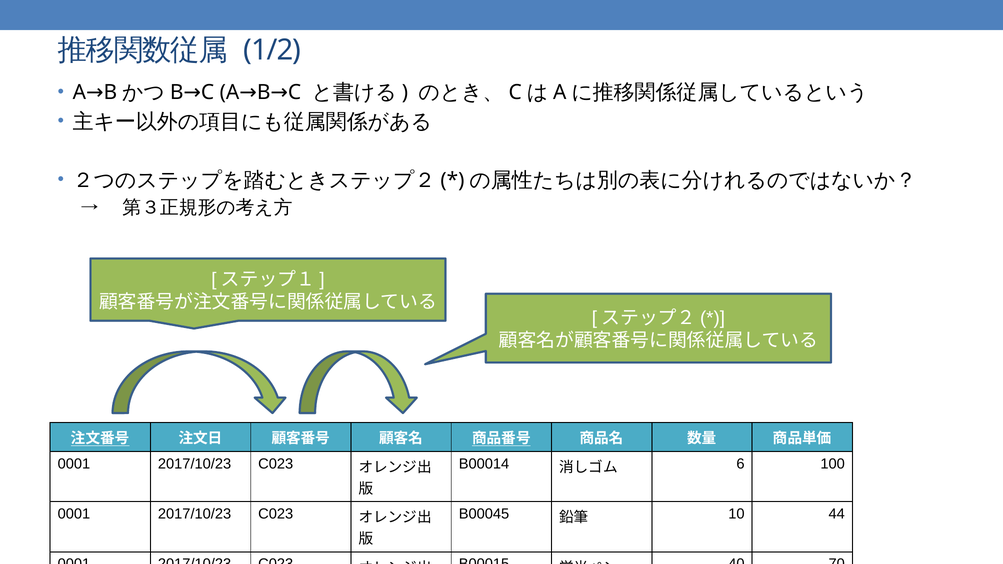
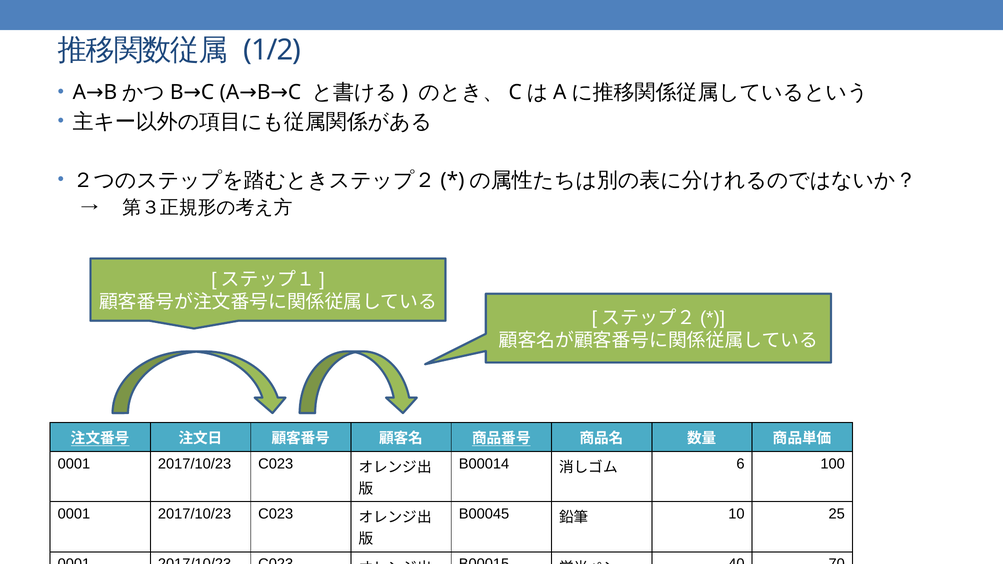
44: 44 -> 25
